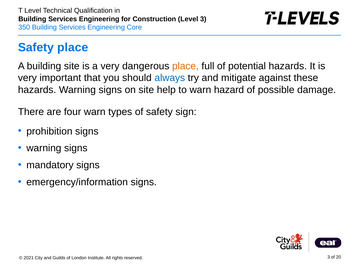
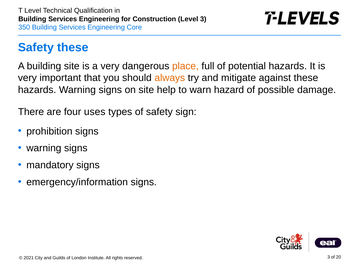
Safety place: place -> these
always colour: blue -> orange
four warn: warn -> uses
